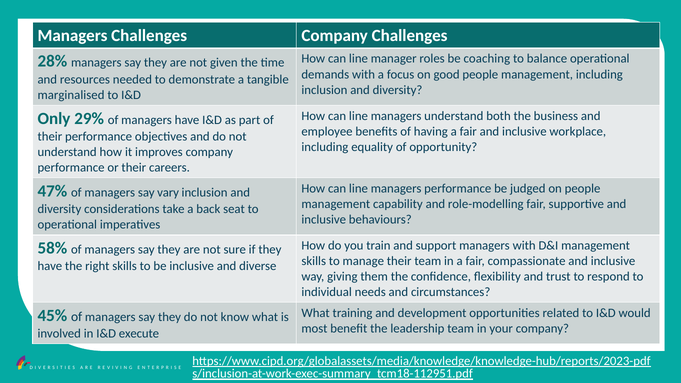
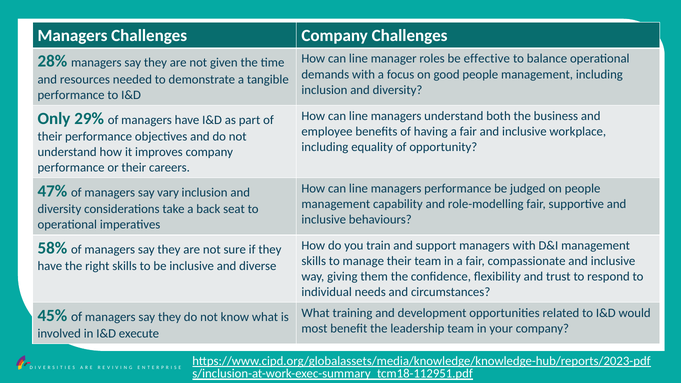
coaching: coaching -> effective
marginalised at (71, 95): marginalised -> performance
